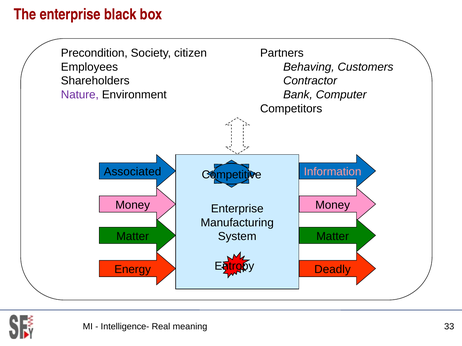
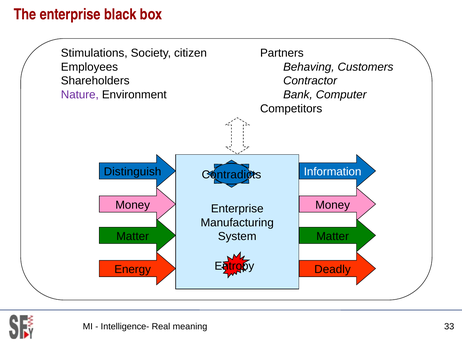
Precondition: Precondition -> Stimulations
Associated: Associated -> Distinguish
Information colour: pink -> white
Competitive: Competitive -> Contradicts
